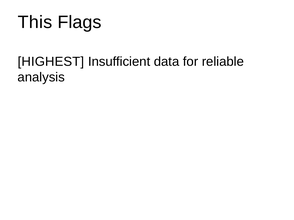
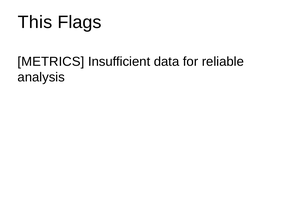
HIGHEST: HIGHEST -> METRICS
